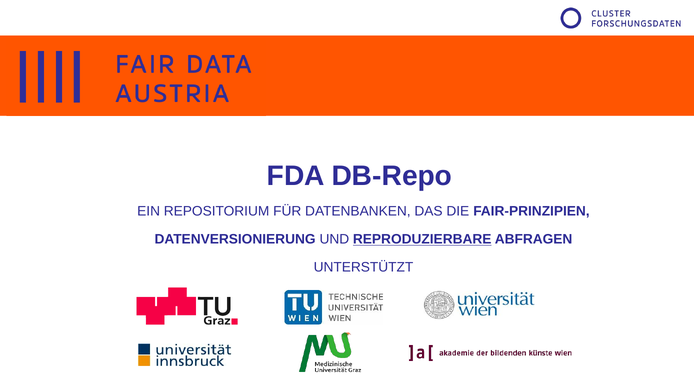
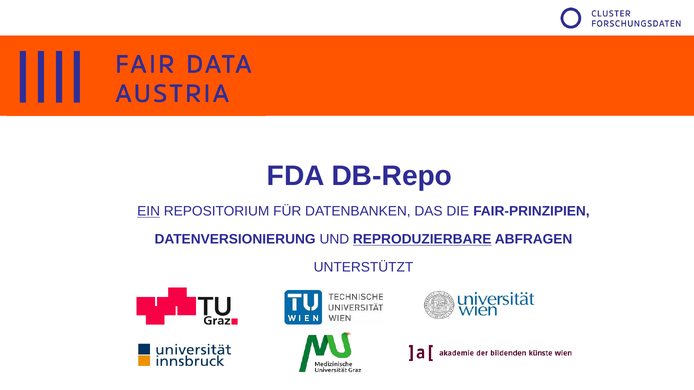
EIN underline: none -> present
